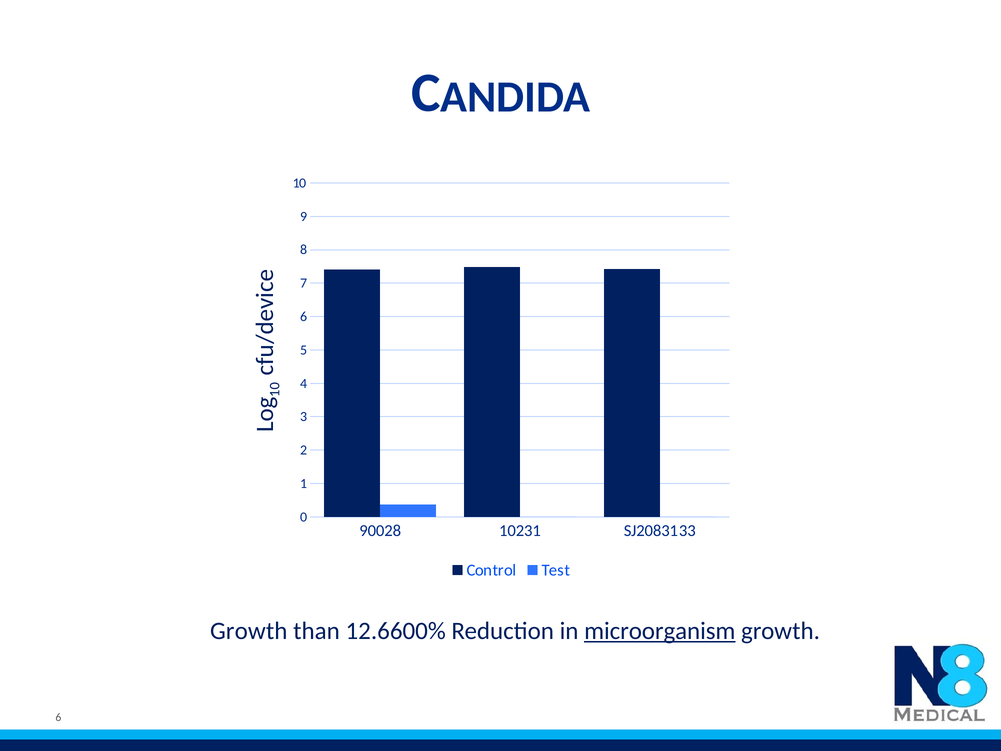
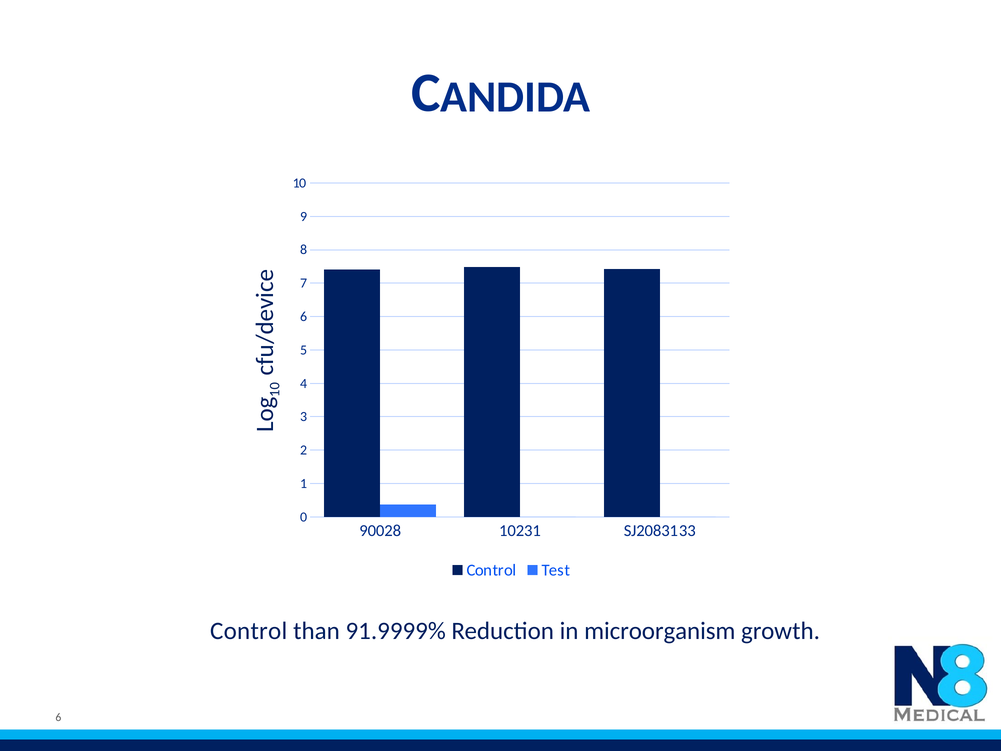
Growth at (249, 631): Growth -> Control
12.6600%: 12.6600% -> 91.9999%
microorganism underline: present -> none
